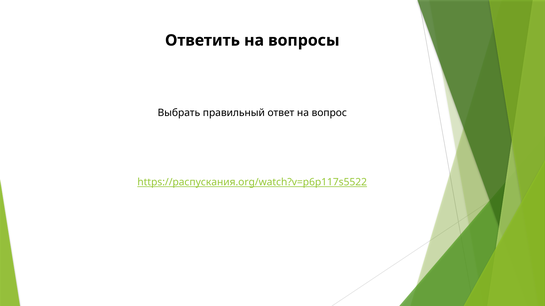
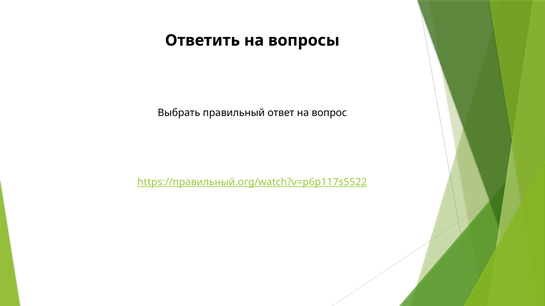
https://распускания.org/watch?v=p6p117s5522: https://распускания.org/watch?v=p6p117s5522 -> https://правильный.org/watch?v=p6p117s5522
